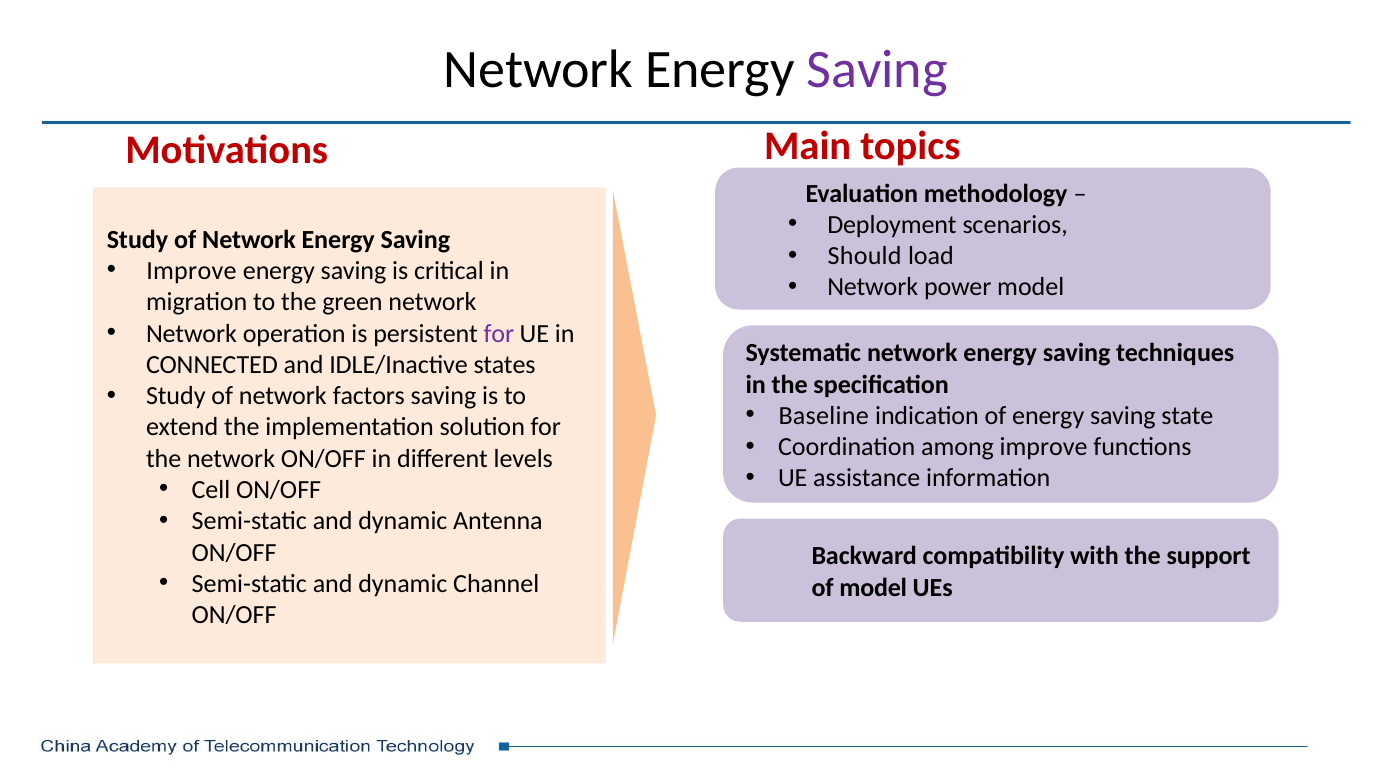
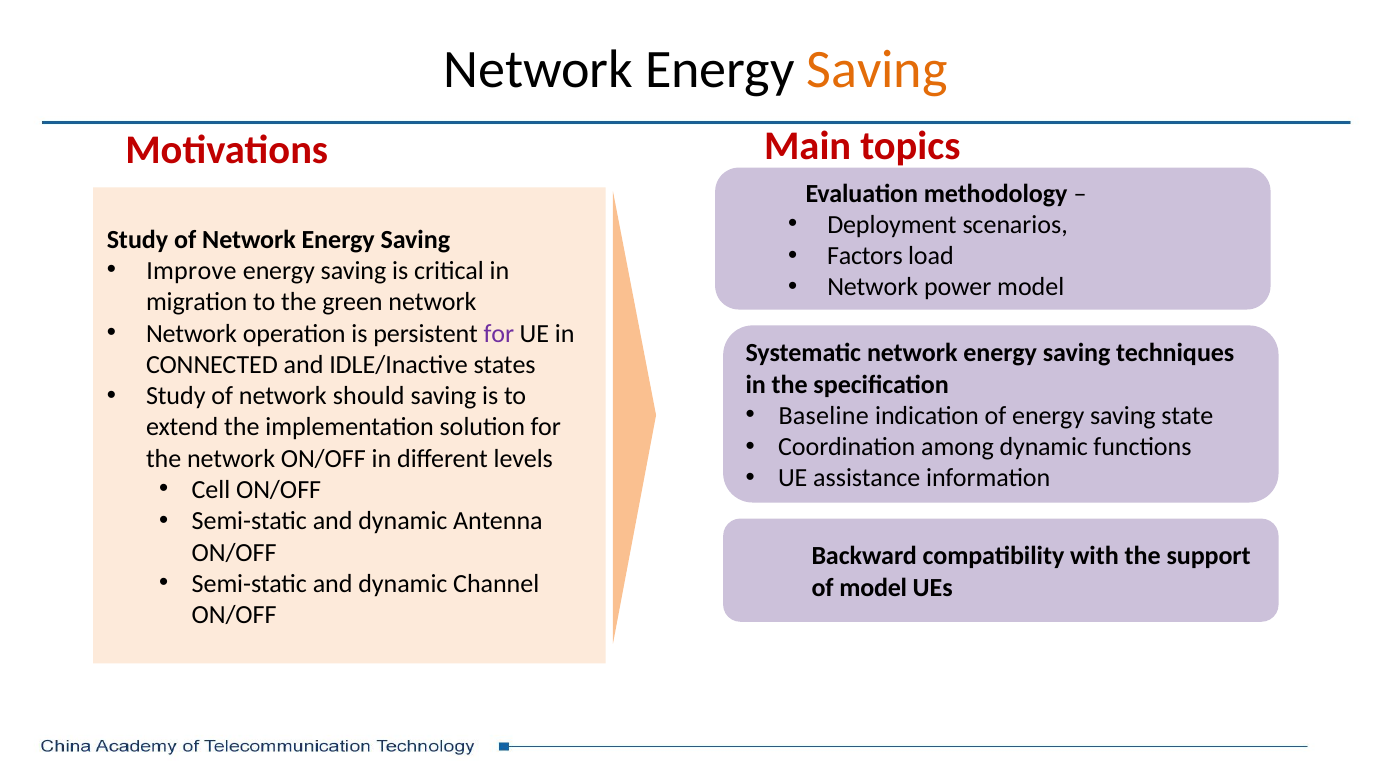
Saving at (877, 70) colour: purple -> orange
Should: Should -> Factors
factors: factors -> should
among improve: improve -> dynamic
